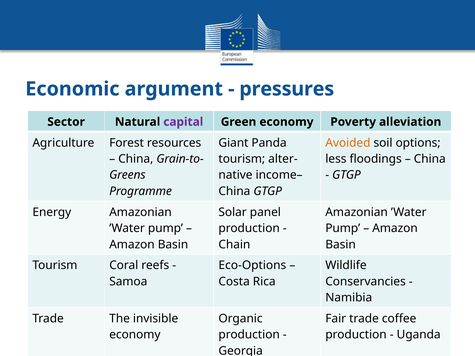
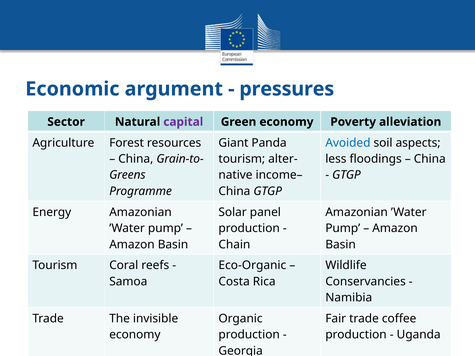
Avoided colour: orange -> blue
options: options -> aspects
Eco-Options: Eco-Options -> Eco-Organic
